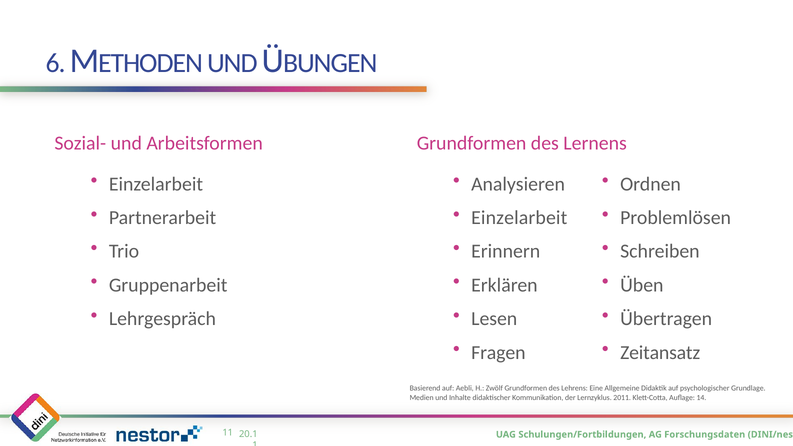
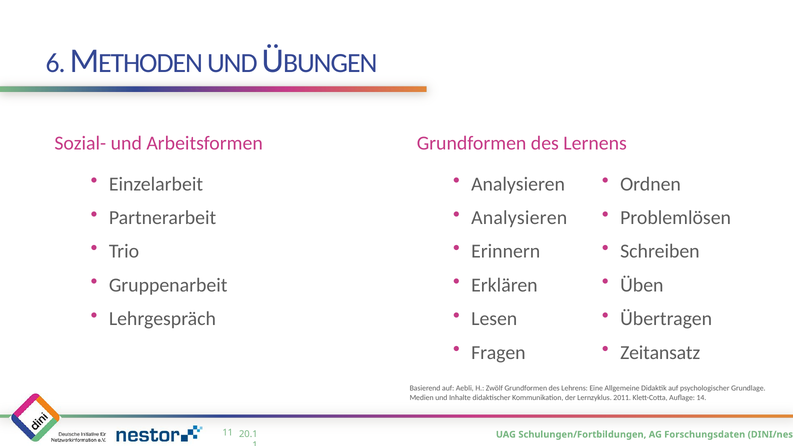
Einzelarbeit at (519, 218): Einzelarbeit -> Analysieren
